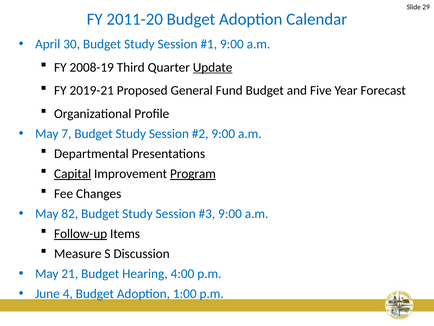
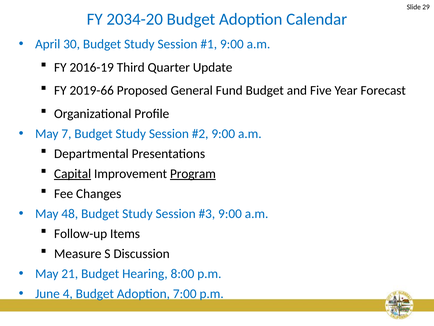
2011-20: 2011-20 -> 2034-20
2008-19: 2008-19 -> 2016-19
Update underline: present -> none
2019-21: 2019-21 -> 2019-66
82: 82 -> 48
Follow-up underline: present -> none
4:00: 4:00 -> 8:00
1:00: 1:00 -> 7:00
